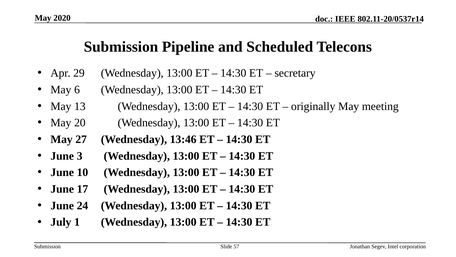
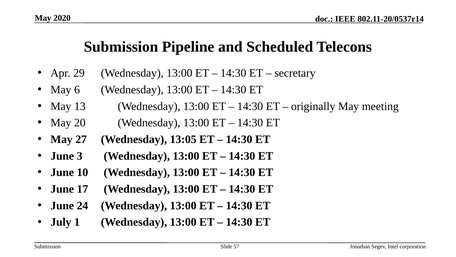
13:46: 13:46 -> 13:05
